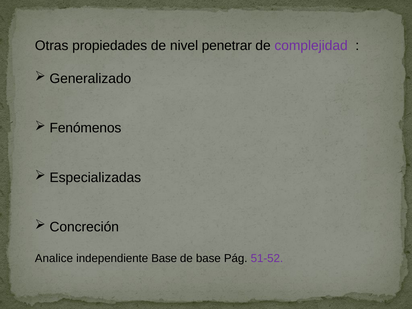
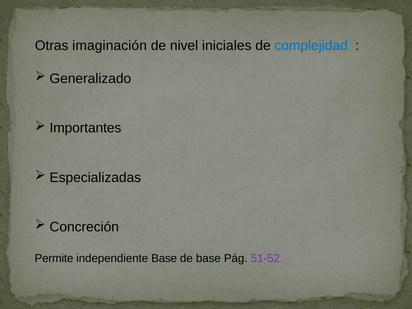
propiedades: propiedades -> imaginación
penetrar: penetrar -> iniciales
complejidad colour: purple -> blue
Fenómenos: Fenómenos -> Importantes
Analice: Analice -> Permite
